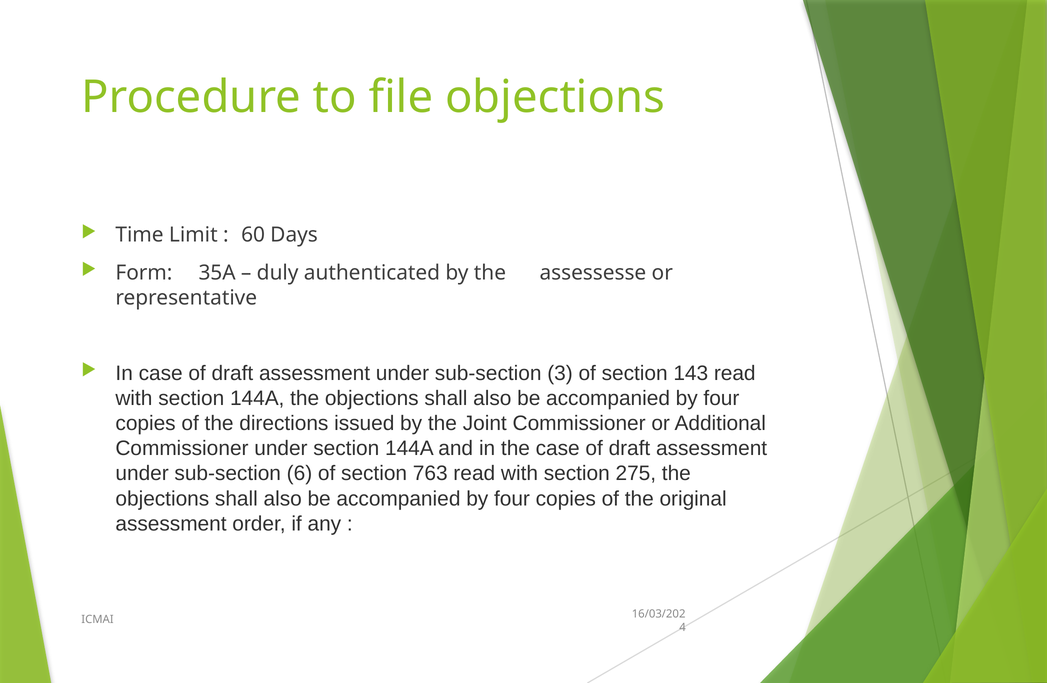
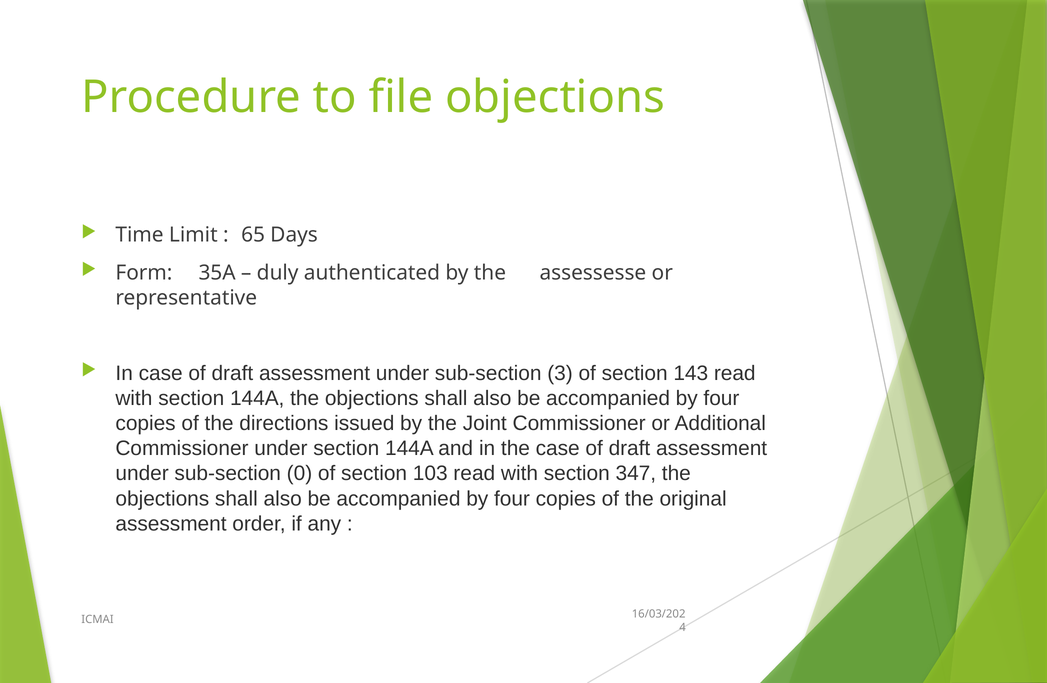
60: 60 -> 65
6: 6 -> 0
763: 763 -> 103
275: 275 -> 347
